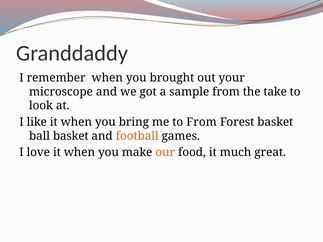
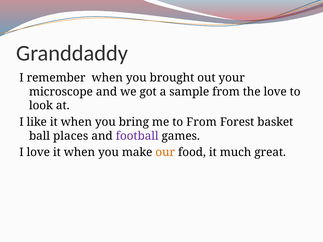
the take: take -> love
ball basket: basket -> places
football colour: orange -> purple
